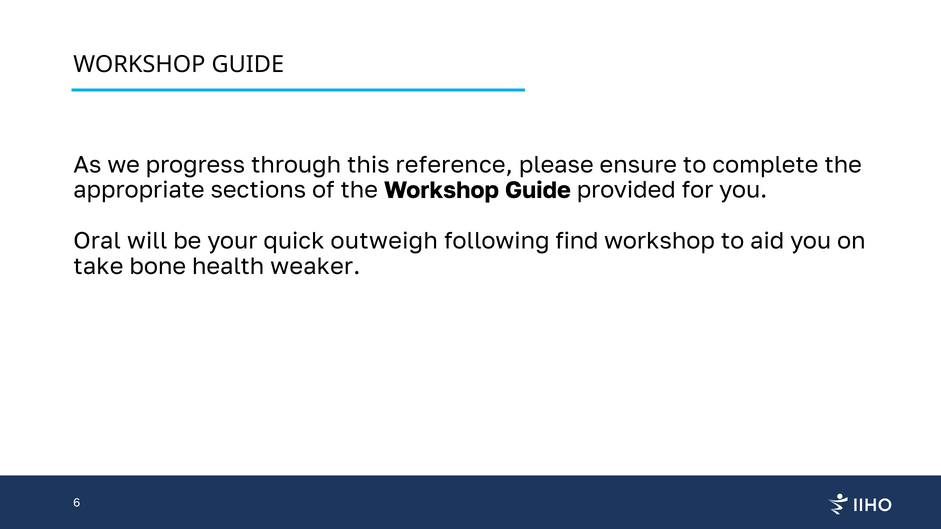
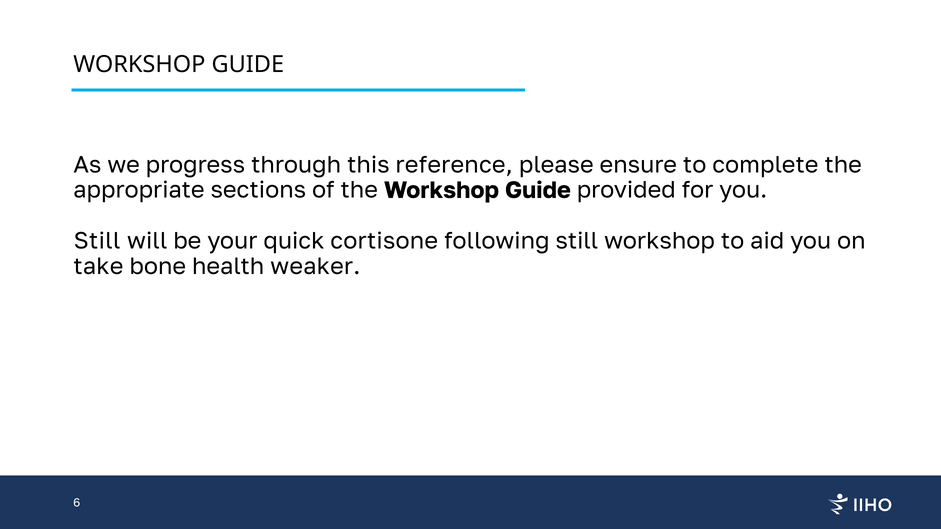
Oral at (97, 241): Oral -> Still
outweigh: outweigh -> cortisone
following find: find -> still
